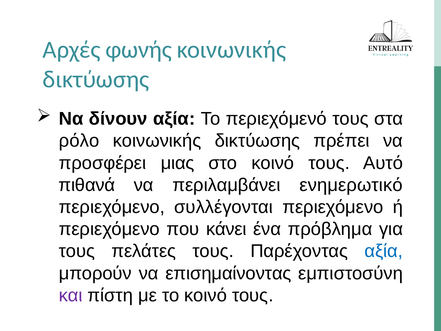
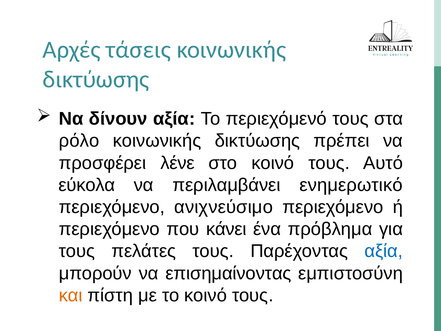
φωνής: φωνής -> τάσεις
μιας: μιας -> λένε
πιθανά: πιθανά -> εύκολα
συλλέγονται: συλλέγονται -> ανιχνεύσιμο
και colour: purple -> orange
